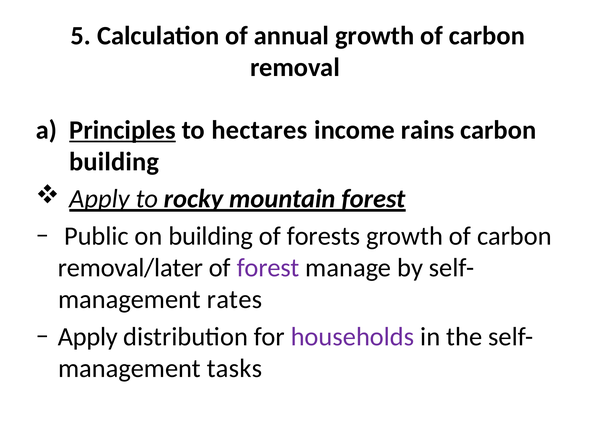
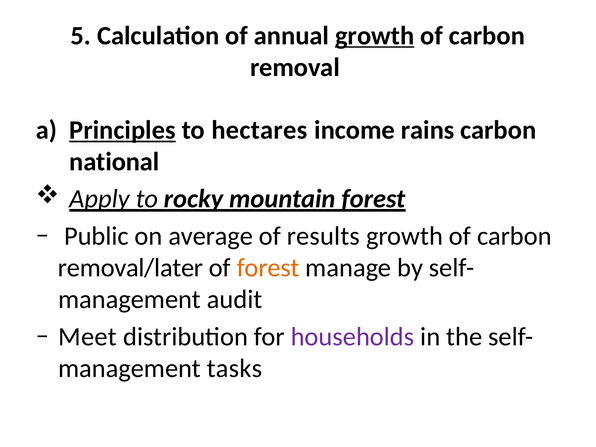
growth at (375, 36) underline: none -> present
building at (114, 162): building -> national
on building: building -> average
forests: forests -> results
forest at (268, 268) colour: purple -> orange
rates: rates -> audit
Apply at (88, 337): Apply -> Meet
